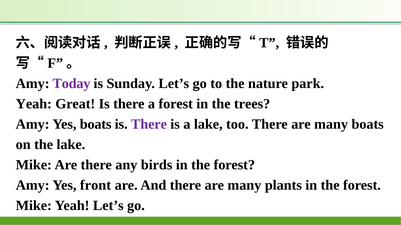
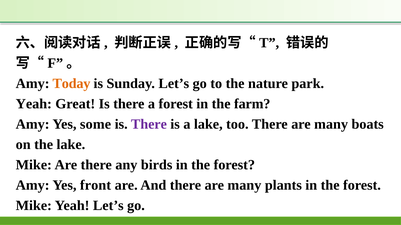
Today colour: purple -> orange
trees: trees -> farm
Yes boats: boats -> some
